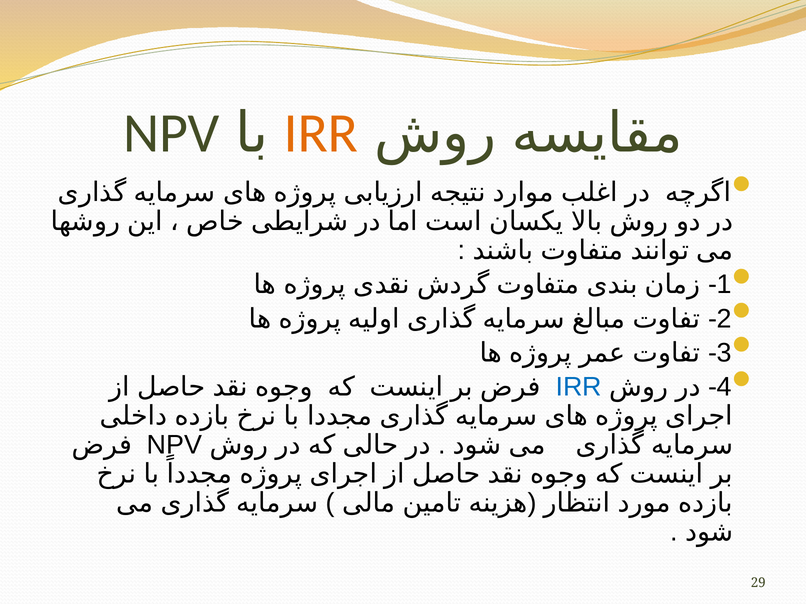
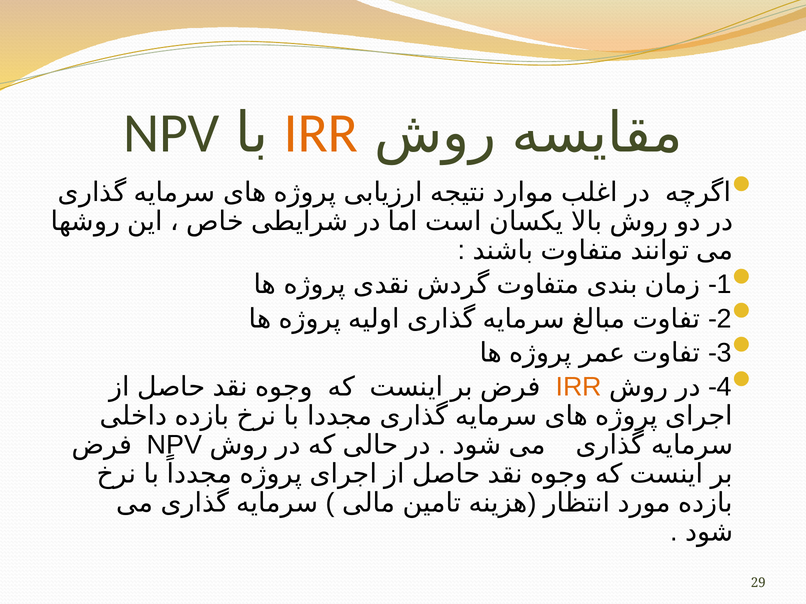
IRR at (579, 387) colour: blue -> orange
